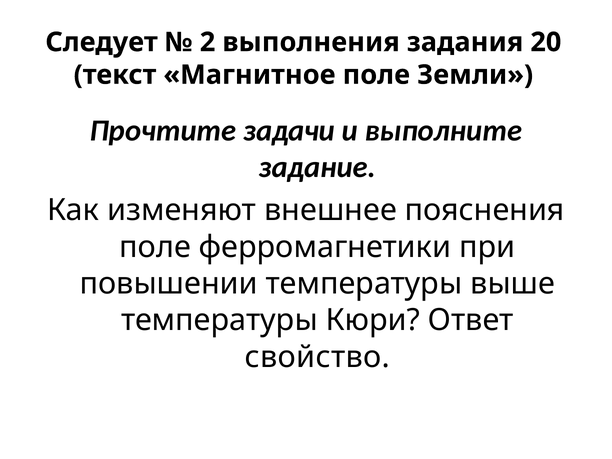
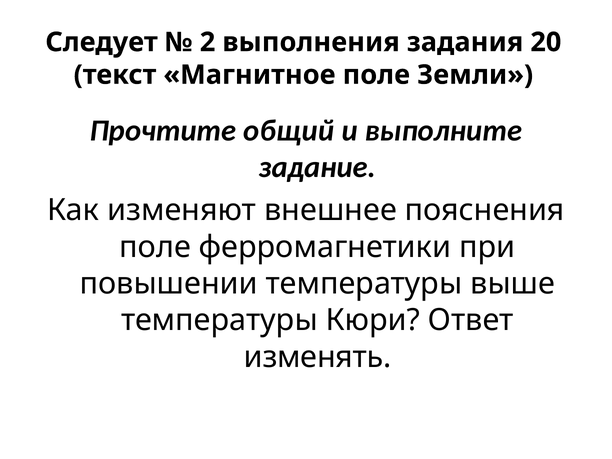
задачи: задачи -> общий
свойство: свойство -> изменять
